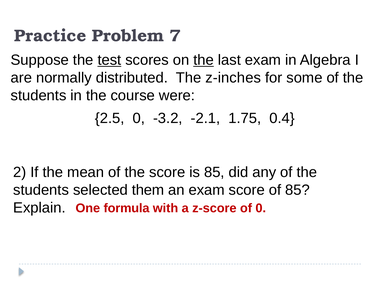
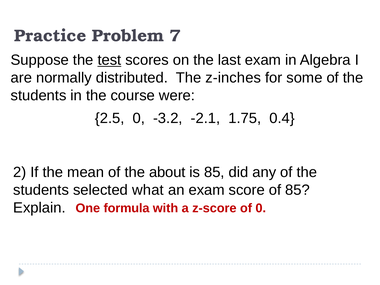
the at (204, 60) underline: present -> none
the score: score -> about
them: them -> what
